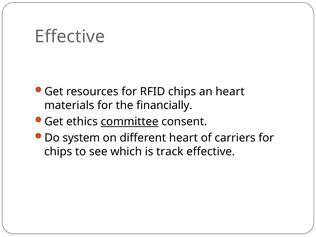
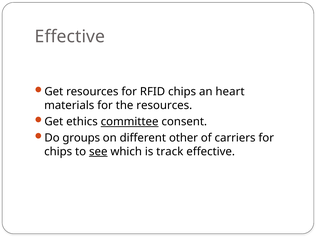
the financially: financially -> resources
system: system -> groups
different heart: heart -> other
see underline: none -> present
